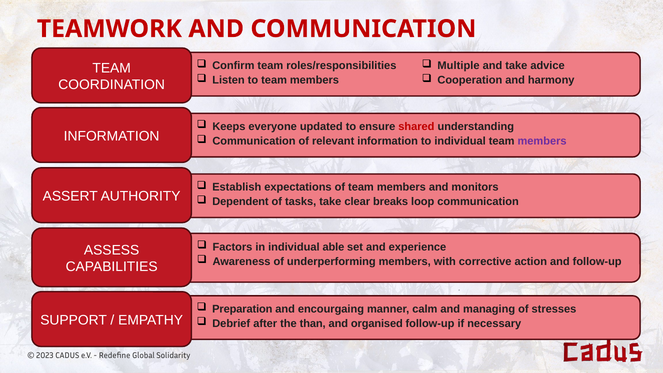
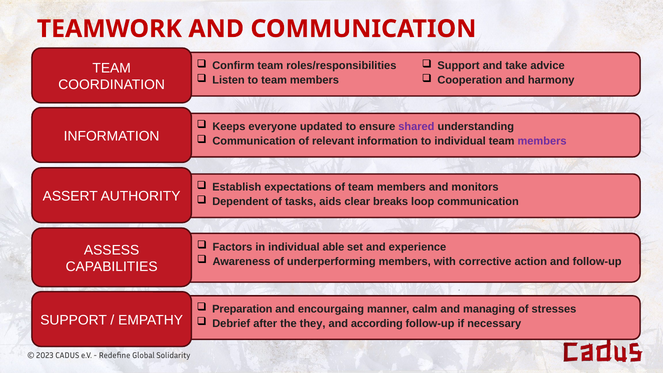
Multiple at (459, 66): Multiple -> Support
shared colour: red -> purple
tasks take: take -> aids
than: than -> they
organised: organised -> according
